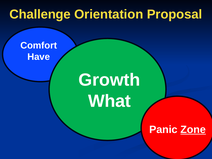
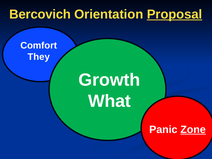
Challenge: Challenge -> Bercovich
Proposal underline: none -> present
Have: Have -> They
